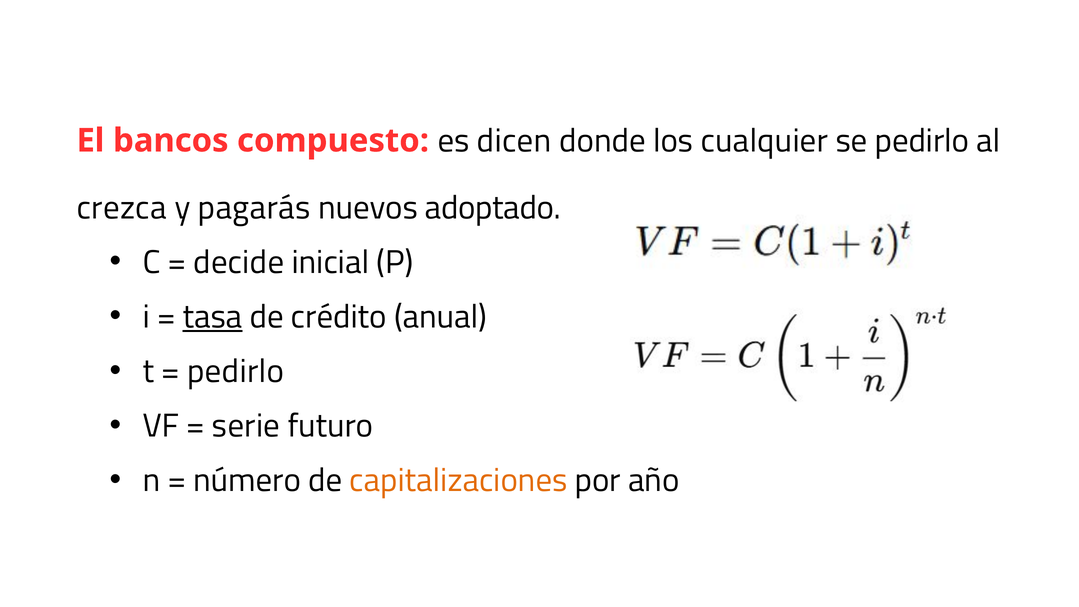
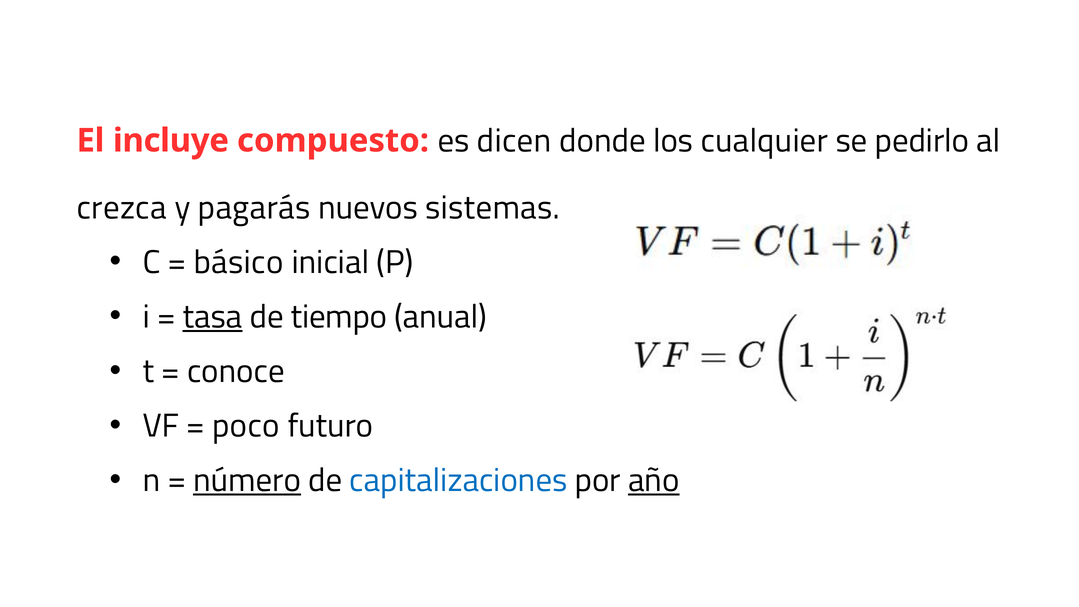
bancos: bancos -> incluye
adoptado: adoptado -> sistemas
decide: decide -> básico
crédito: crédito -> tiempo
pedirlo at (236, 371): pedirlo -> conoce
serie: serie -> poco
número underline: none -> present
capitalizaciones colour: orange -> blue
año underline: none -> present
